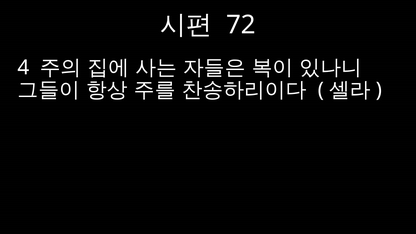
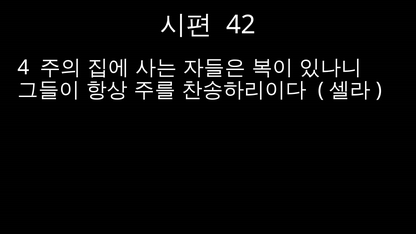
72: 72 -> 42
